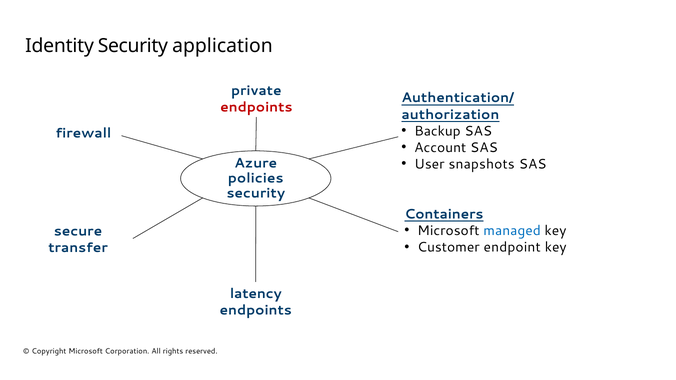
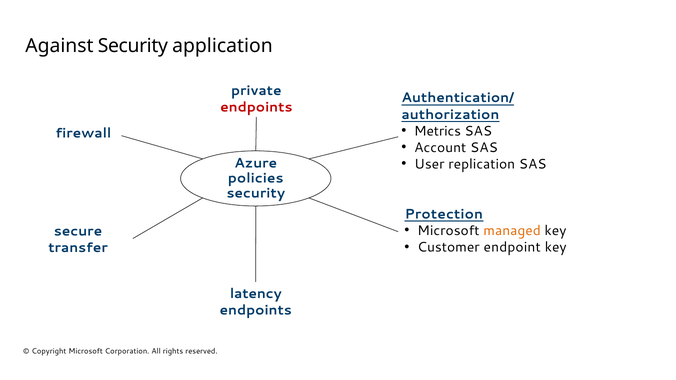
Identity: Identity -> Against
Backup: Backup -> Metrics
snapshots: snapshots -> replication
Containers: Containers -> Protection
managed colour: blue -> orange
